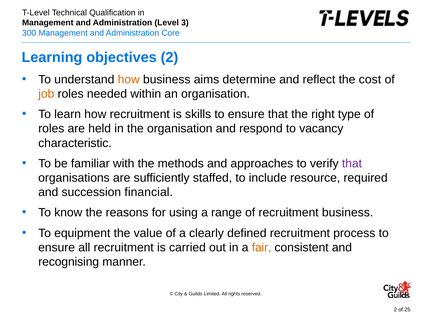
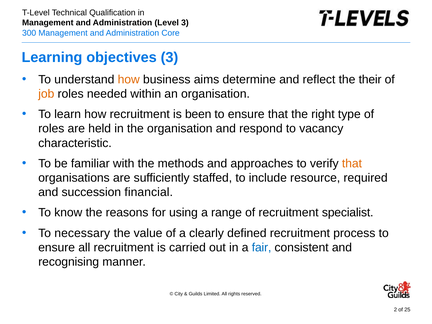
objectives 2: 2 -> 3
cost: cost -> their
skills: skills -> been
that at (352, 163) colour: purple -> orange
recruitment business: business -> specialist
equipment: equipment -> necessary
fair colour: orange -> blue
